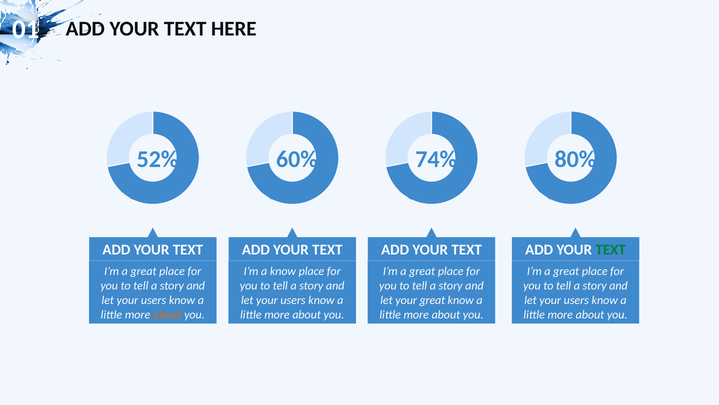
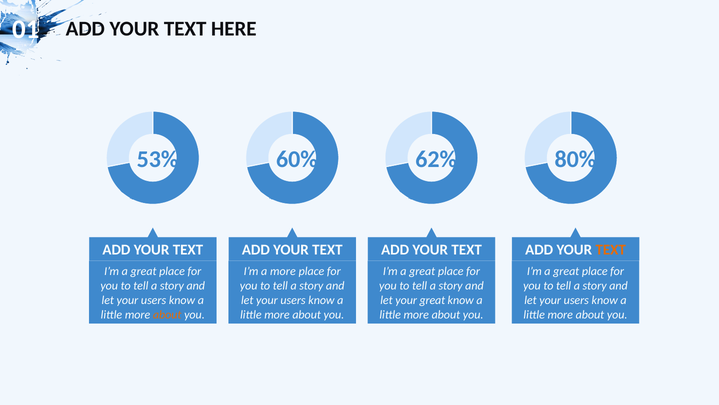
52%: 52% -> 53%
74%: 74% -> 62%
TEXT at (611, 249) colour: green -> orange
a know: know -> more
